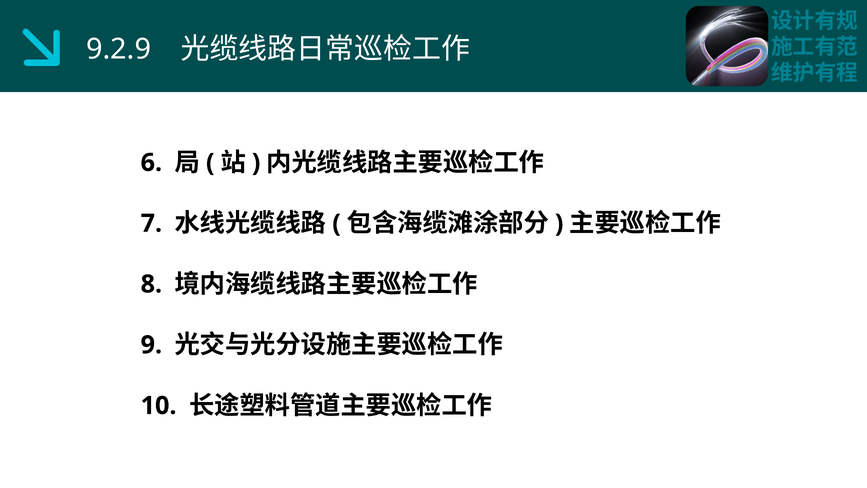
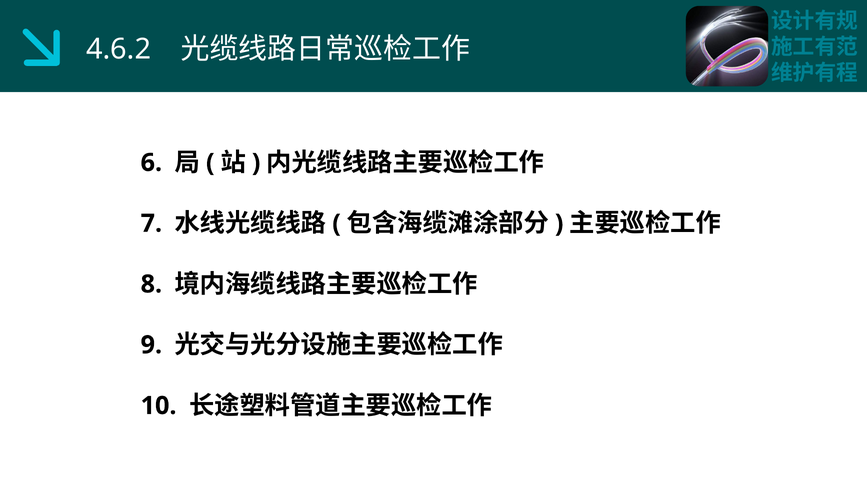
9.2.9: 9.2.9 -> 4.6.2
